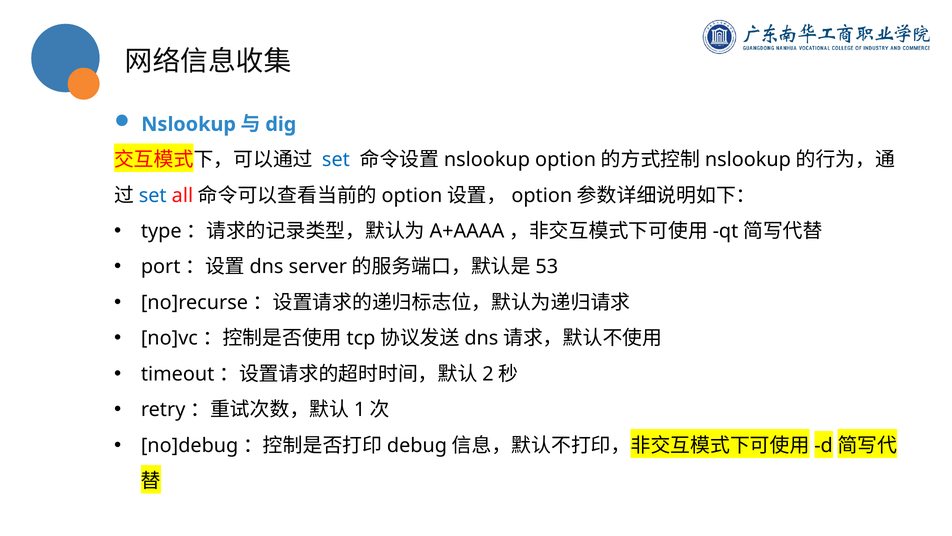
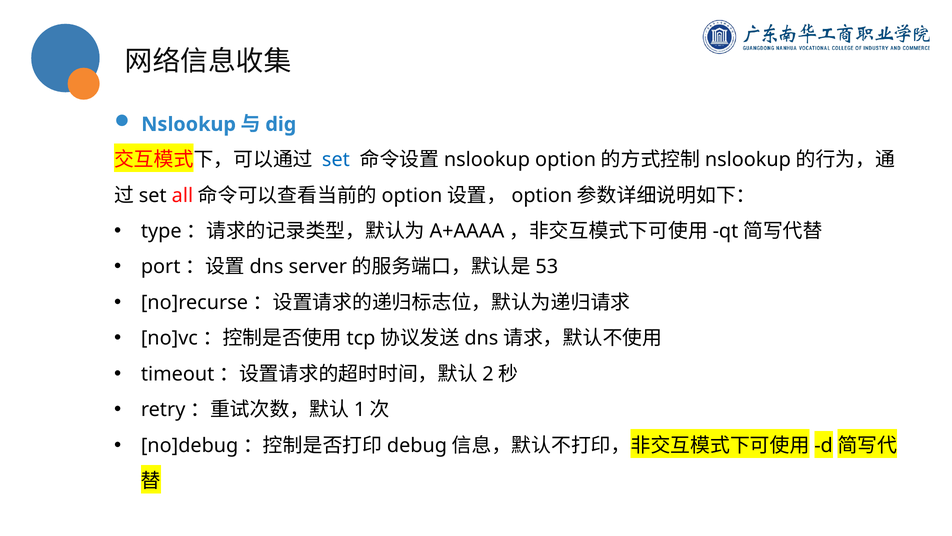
set at (153, 195) colour: blue -> black
